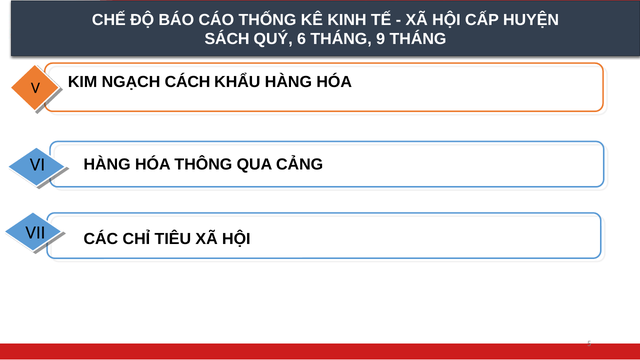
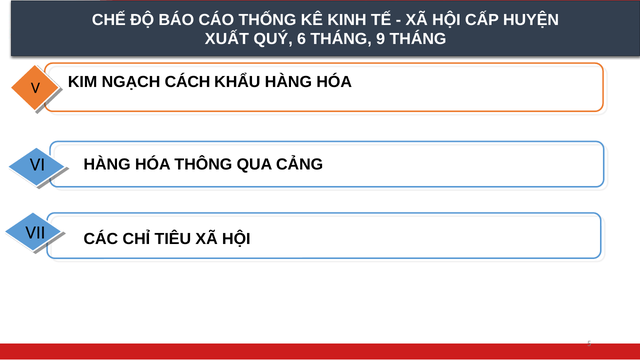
SÁCH: SÁCH -> XUẤT
